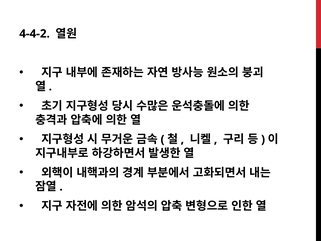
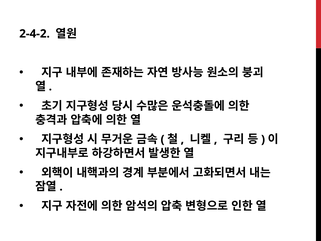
4-4-2: 4-4-2 -> 2-4-2
